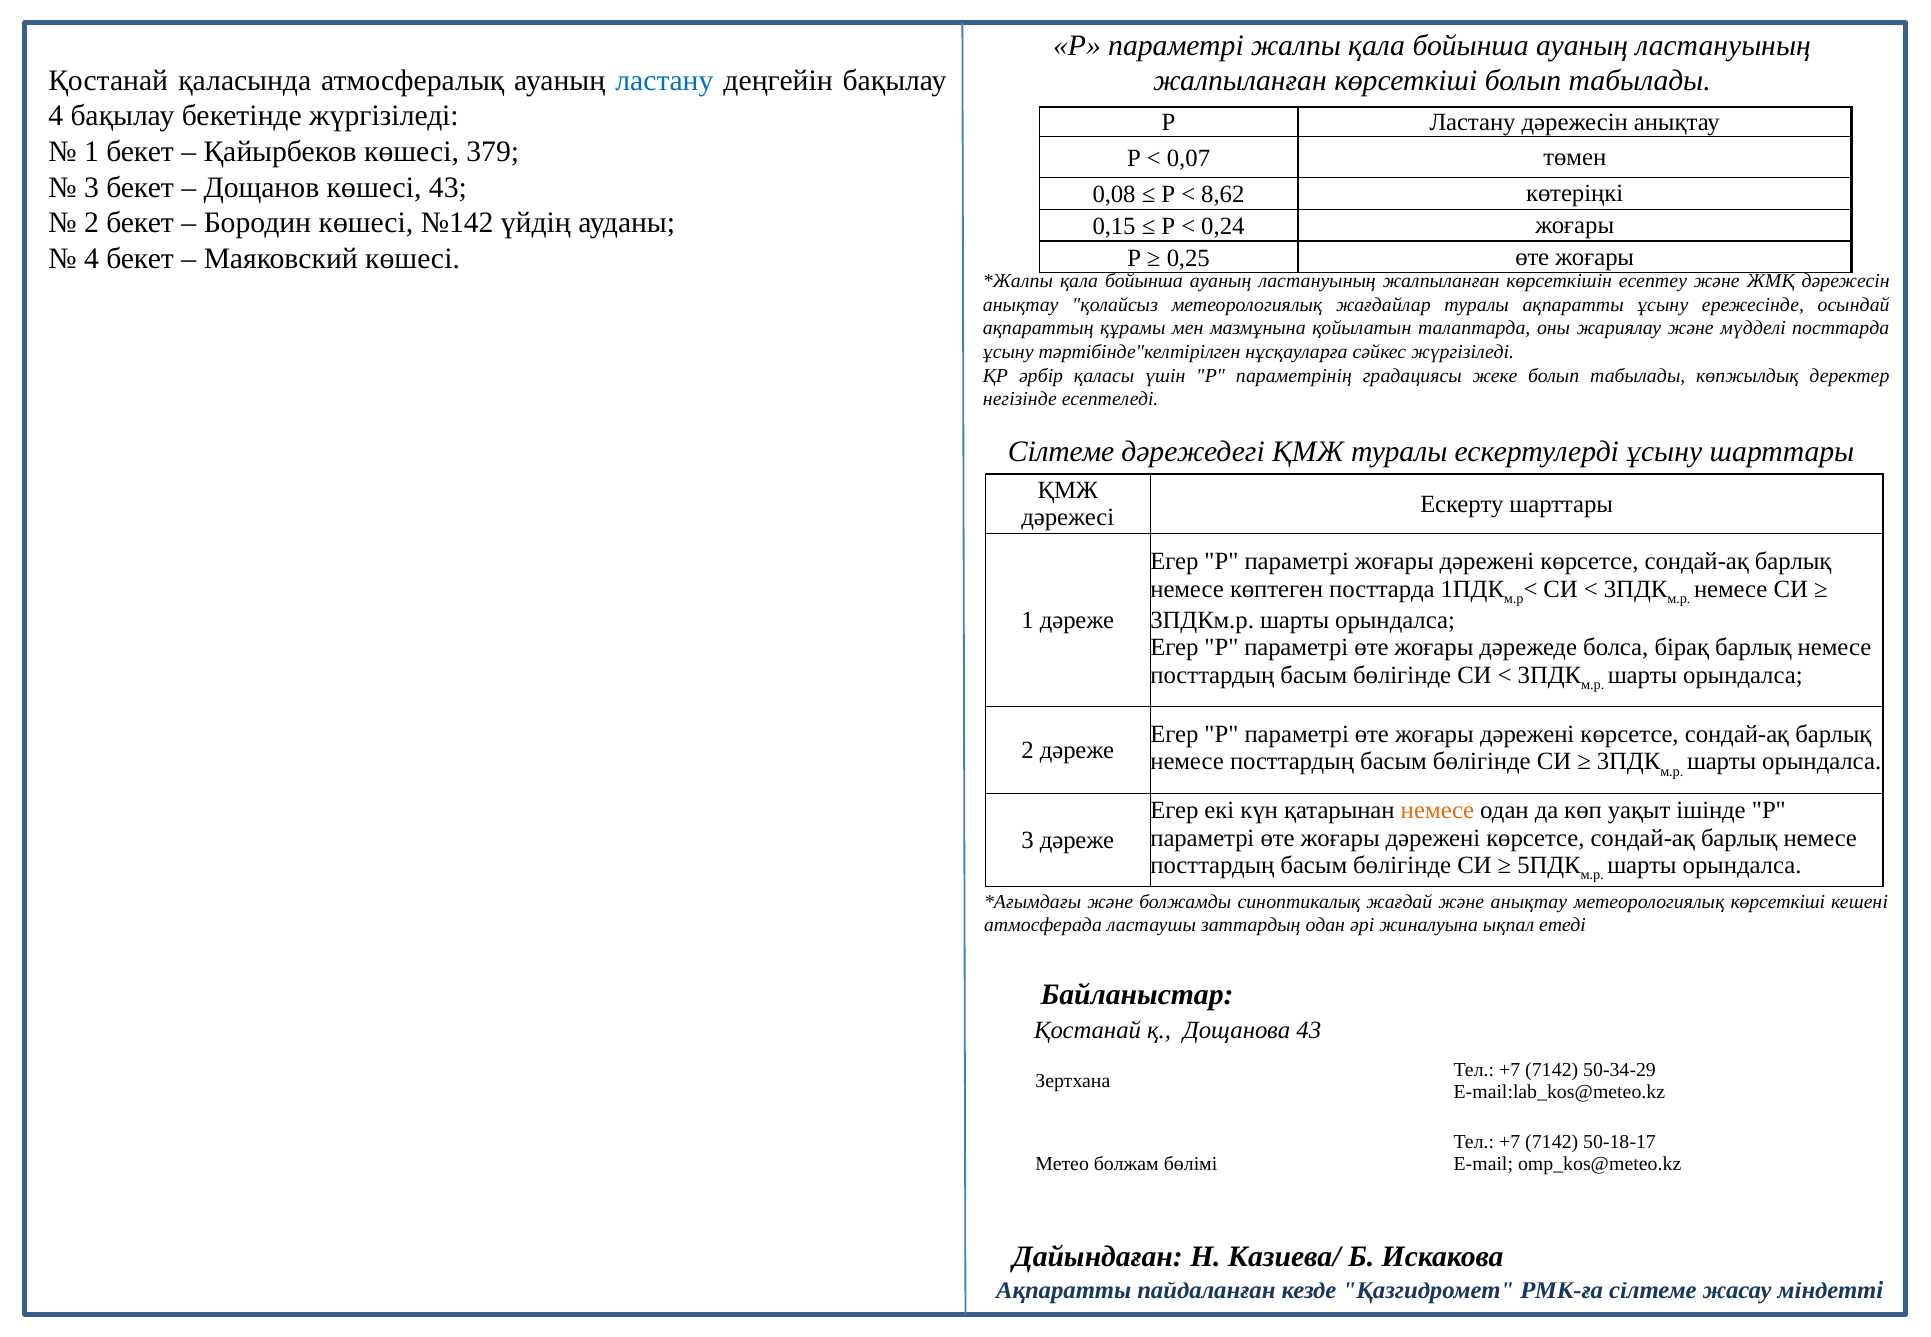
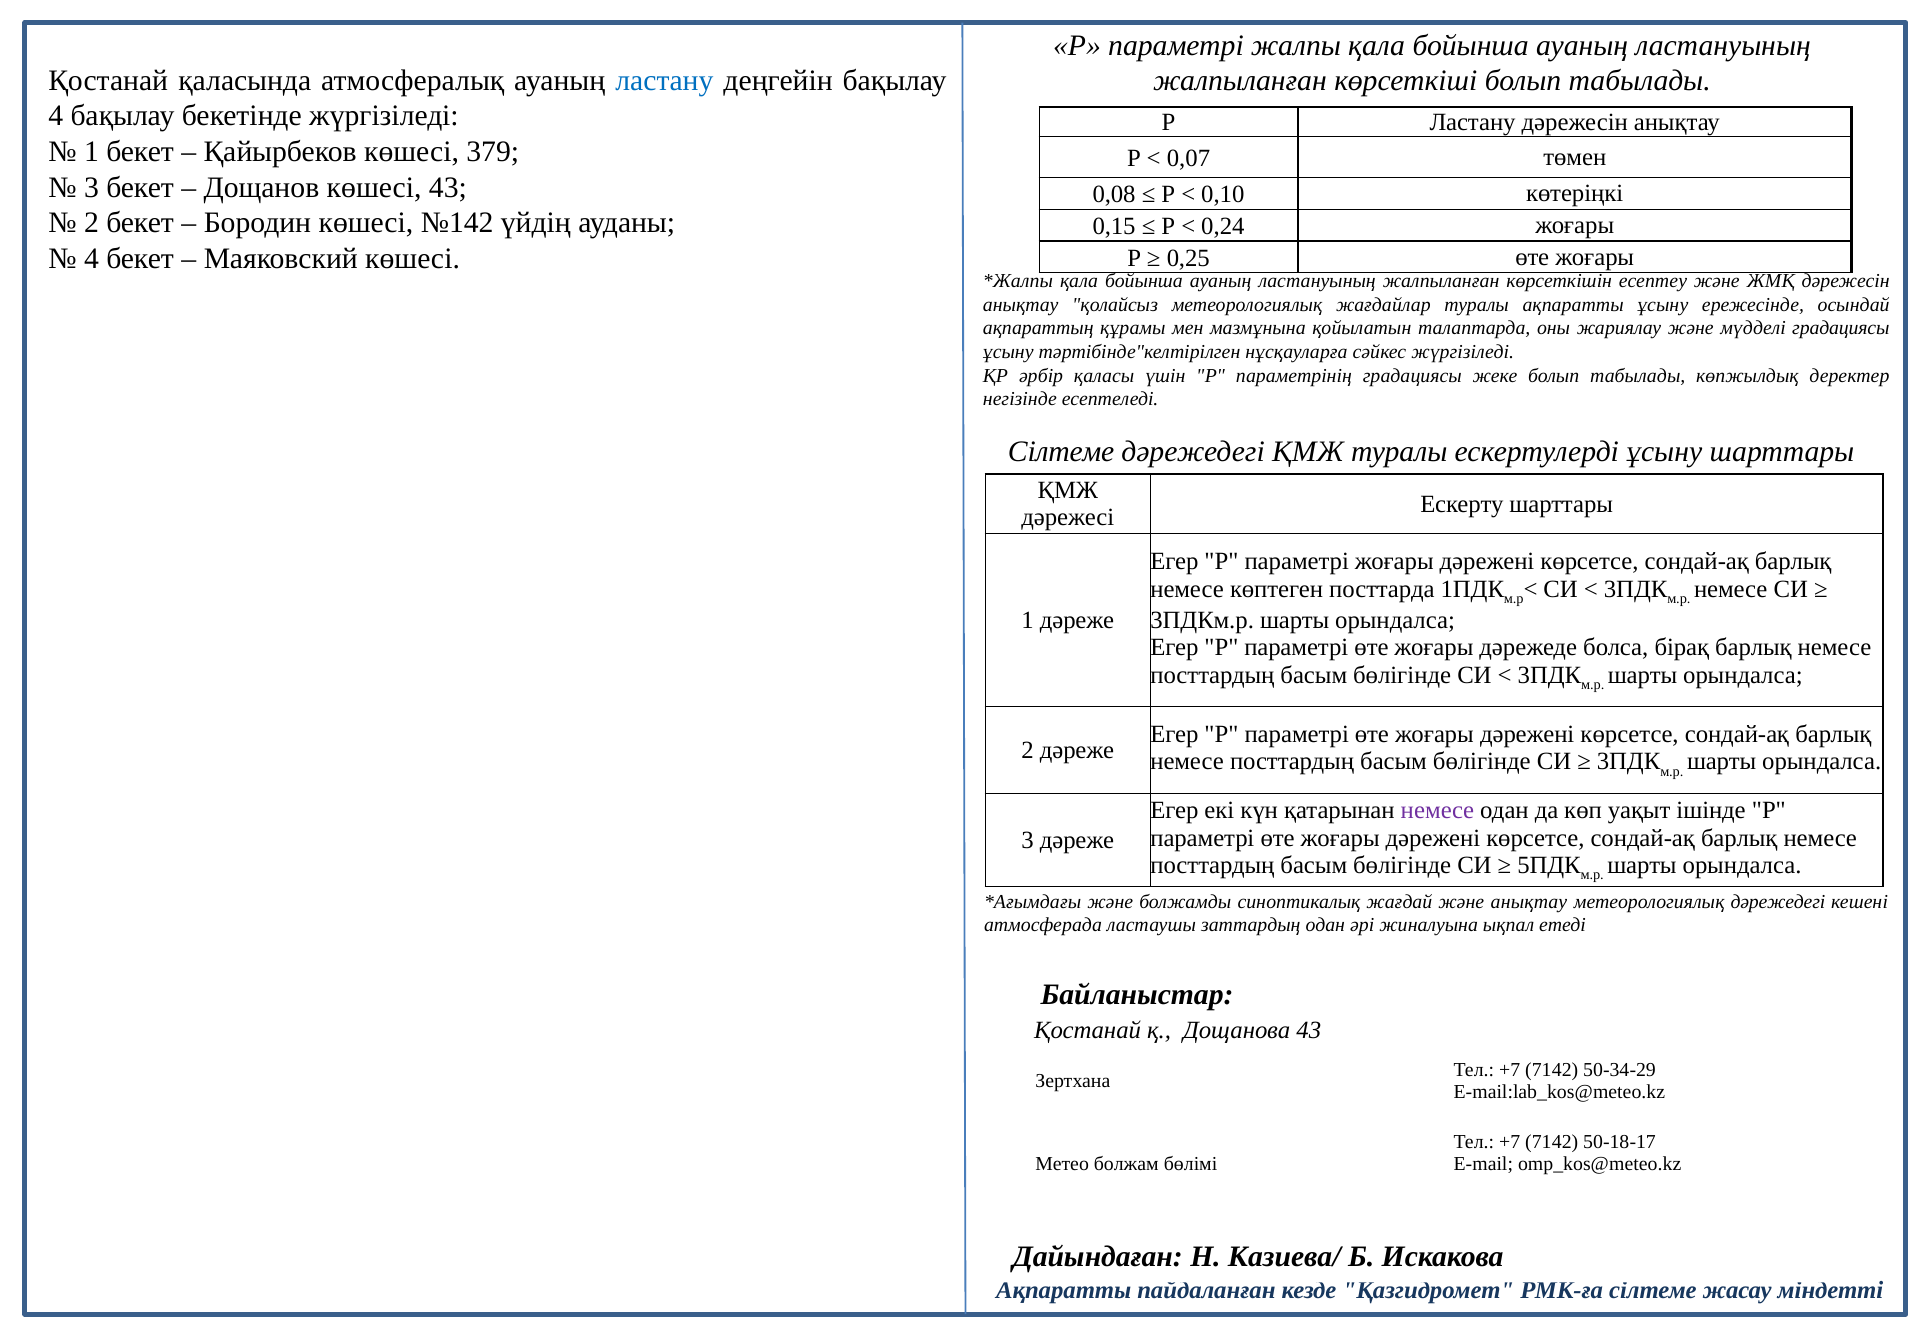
8,62: 8,62 -> 0,10
мүдделі посттарда: посттарда -> градациясы
немесе at (1437, 811) colour: orange -> purple
метеорологиялық көрсеткіші: көрсеткіші -> дәрежедегі
